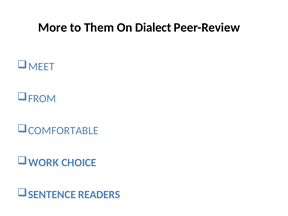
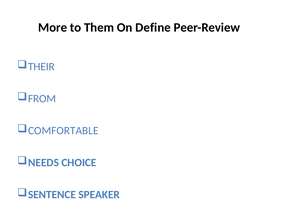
Dialect: Dialect -> Define
MEET: MEET -> THEIR
WORK: WORK -> NEEDS
READERS: READERS -> SPEAKER
